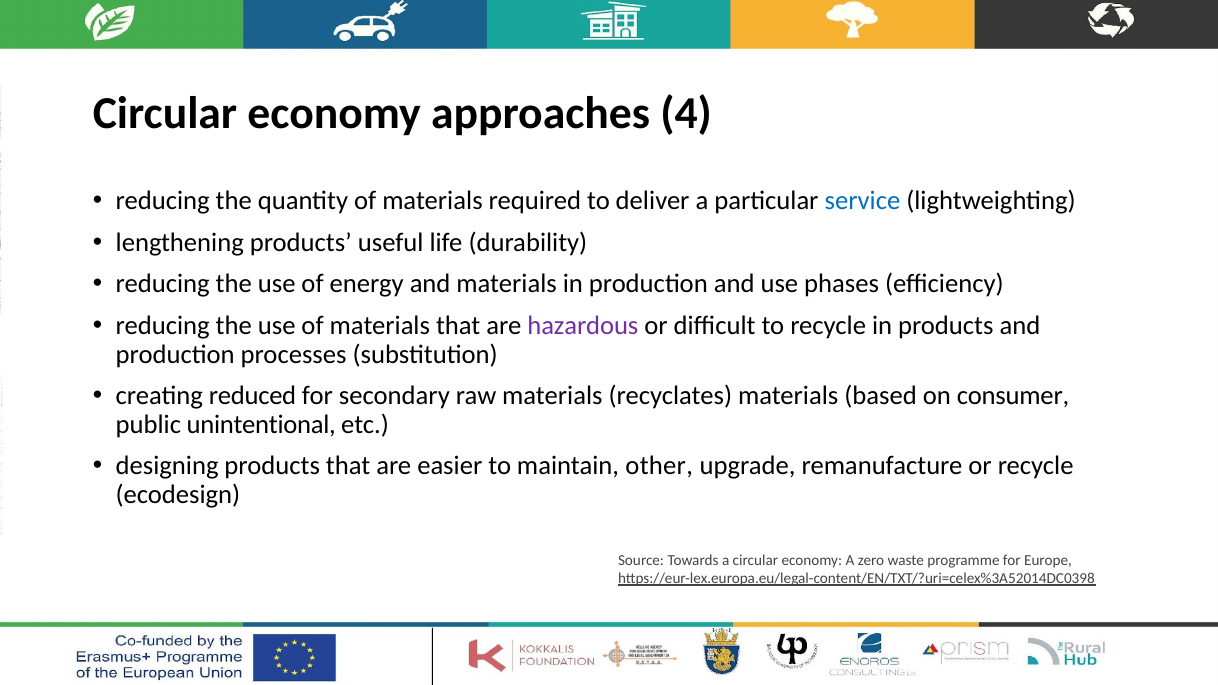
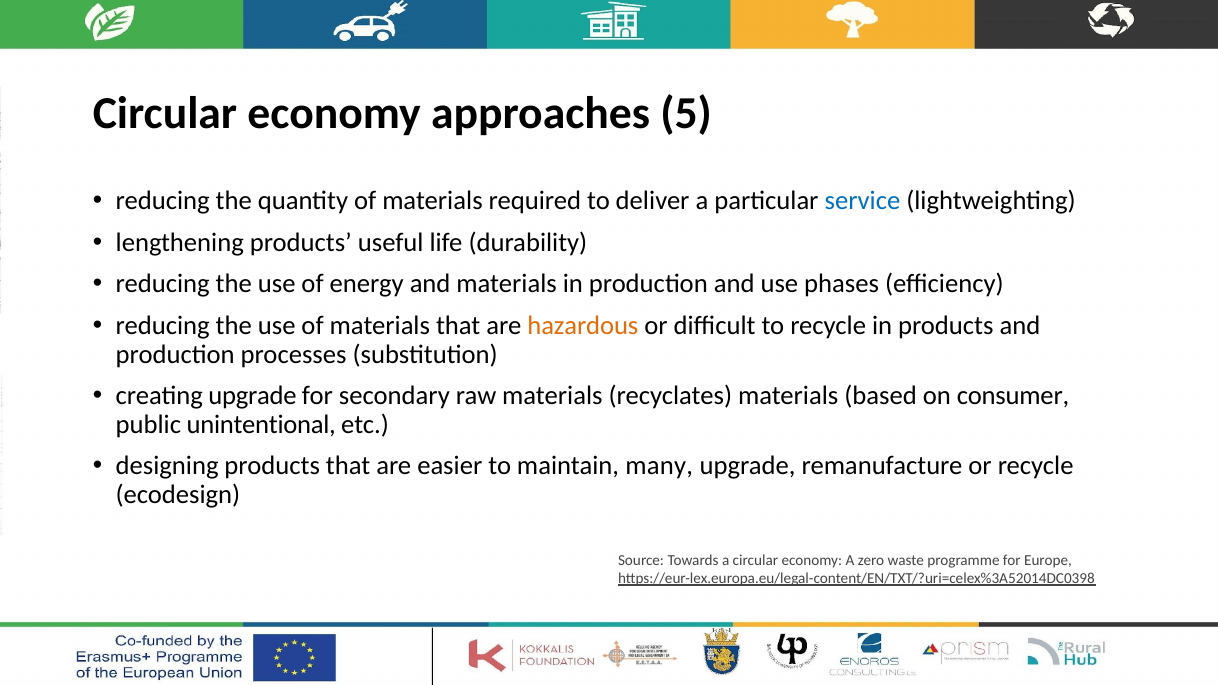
4: 4 -> 5
hazardous colour: purple -> orange
creating reduced: reduced -> upgrade
other: other -> many
